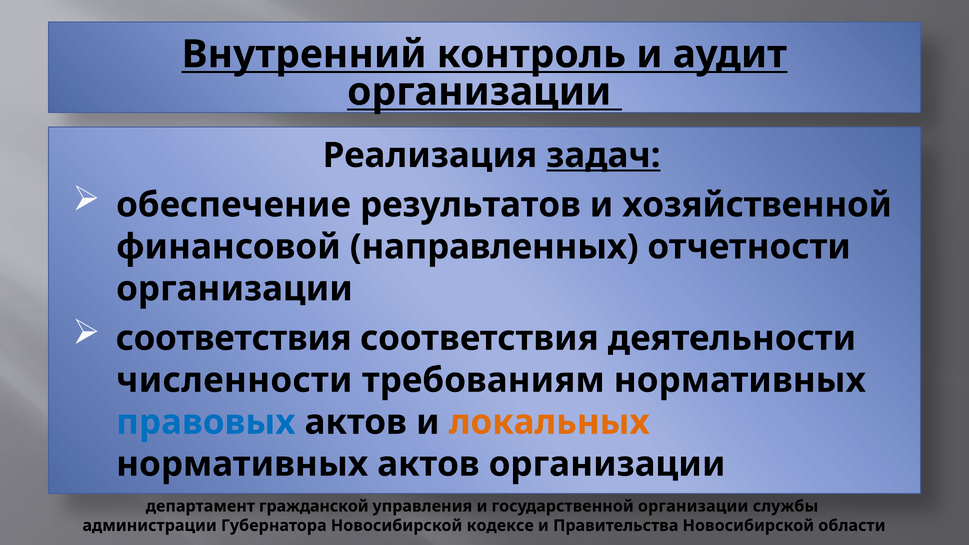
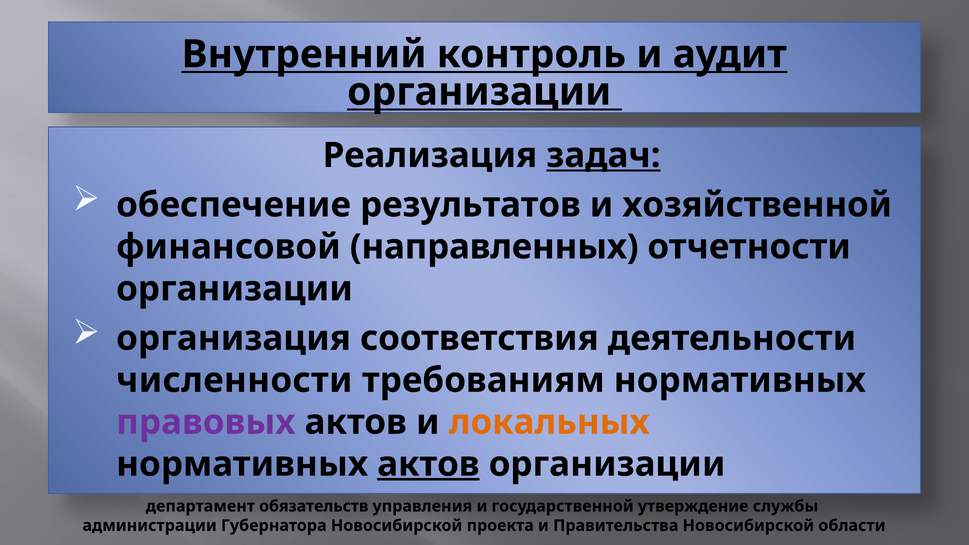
соответствия at (234, 338): соответствия -> организация
правовых colour: blue -> purple
актов at (428, 464) underline: none -> present
гражданской: гражданской -> обязательств
государственной организации: организации -> утверждение
кодексе: кодексе -> проекта
